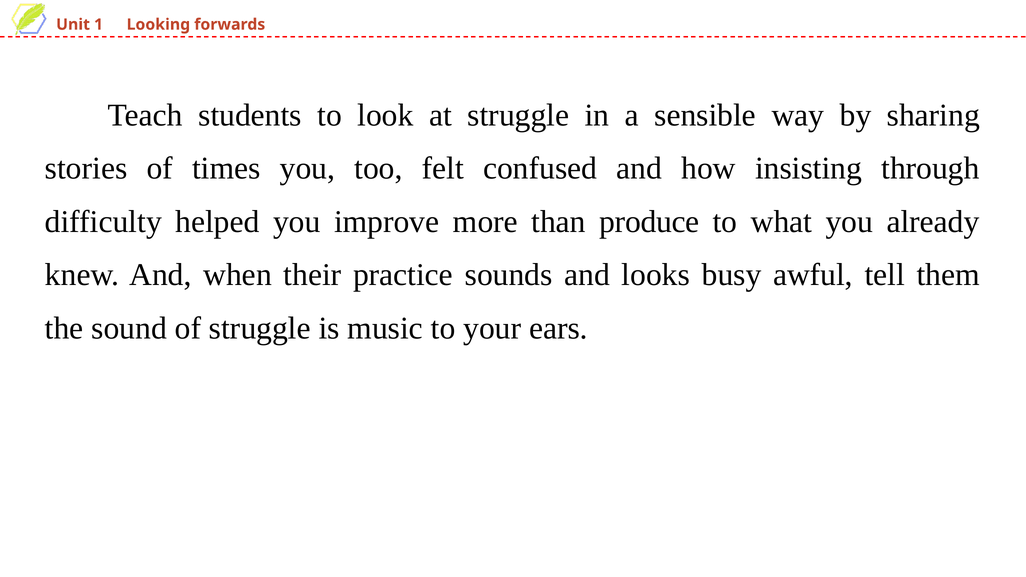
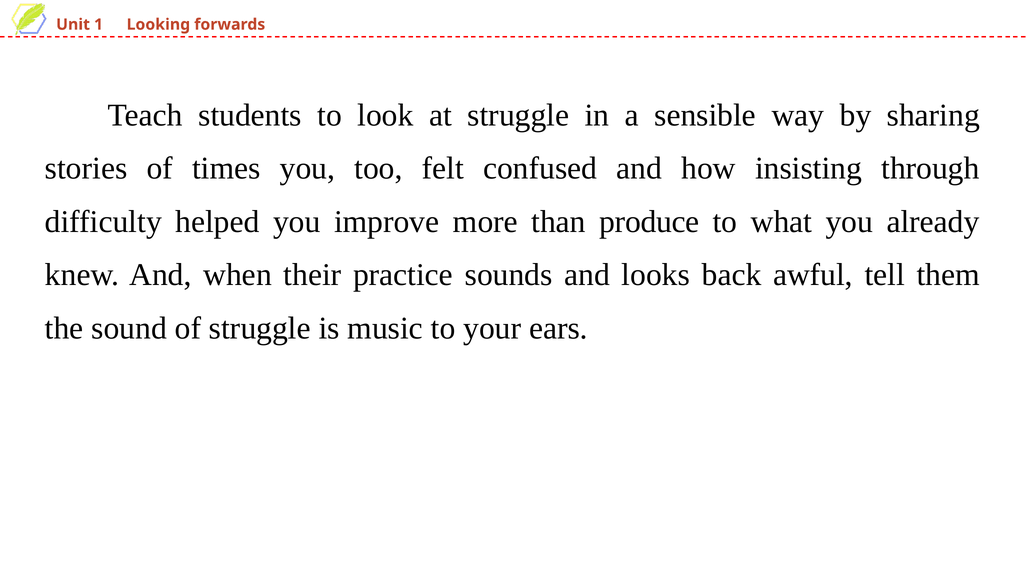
busy: busy -> back
